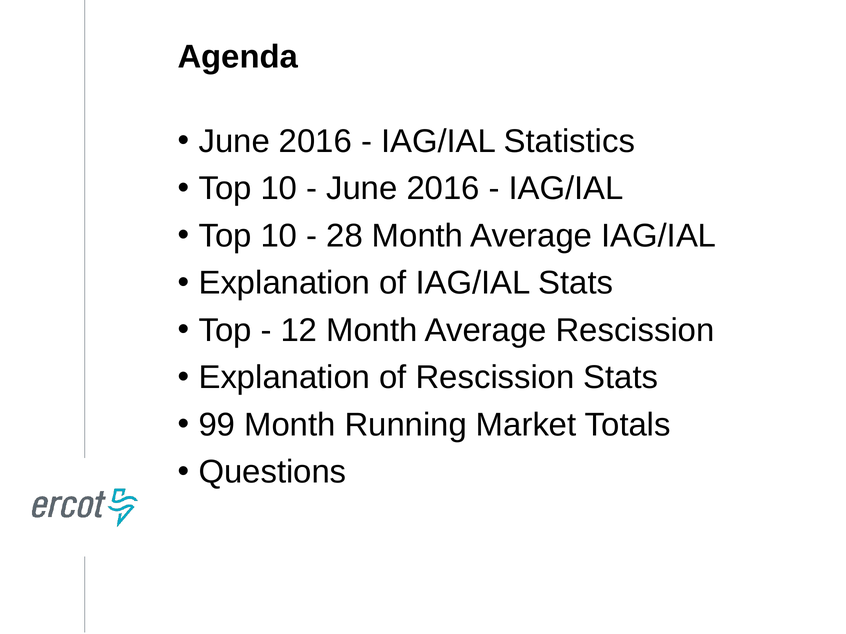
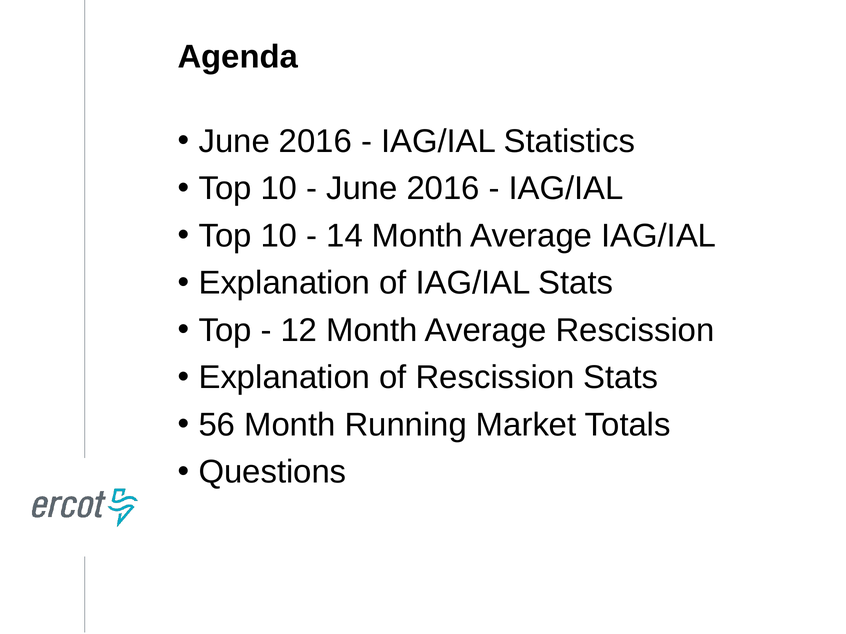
28: 28 -> 14
99: 99 -> 56
